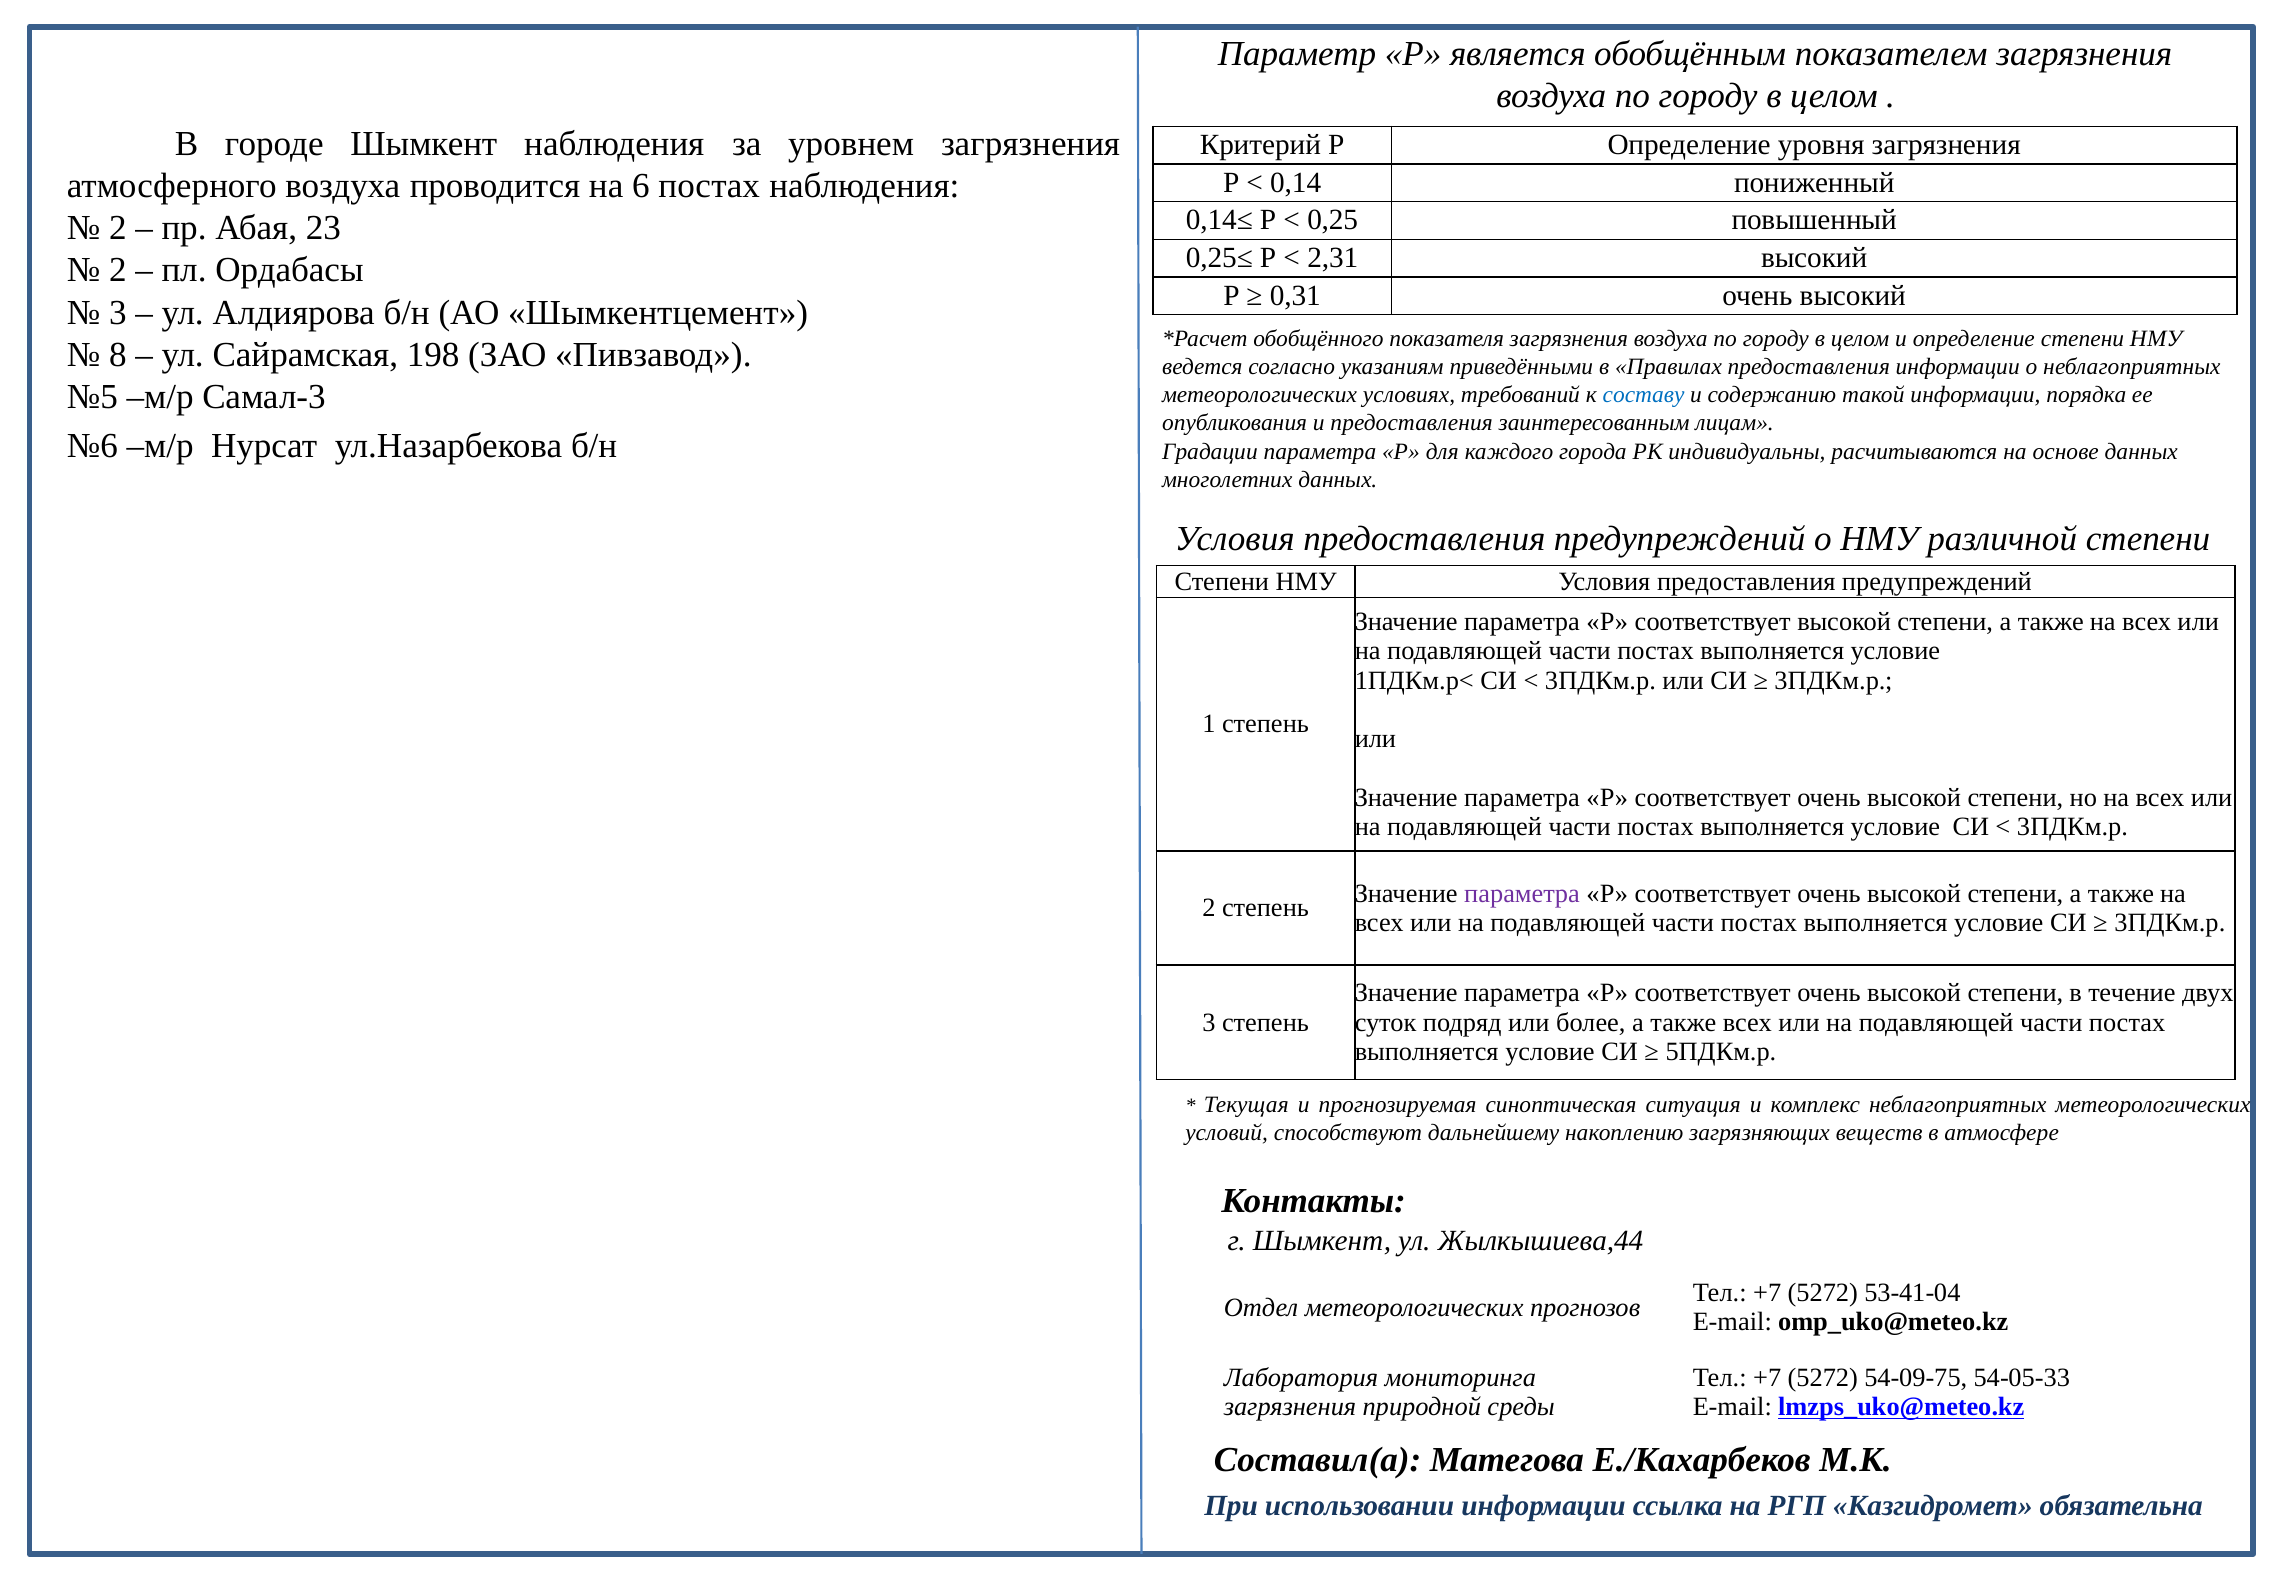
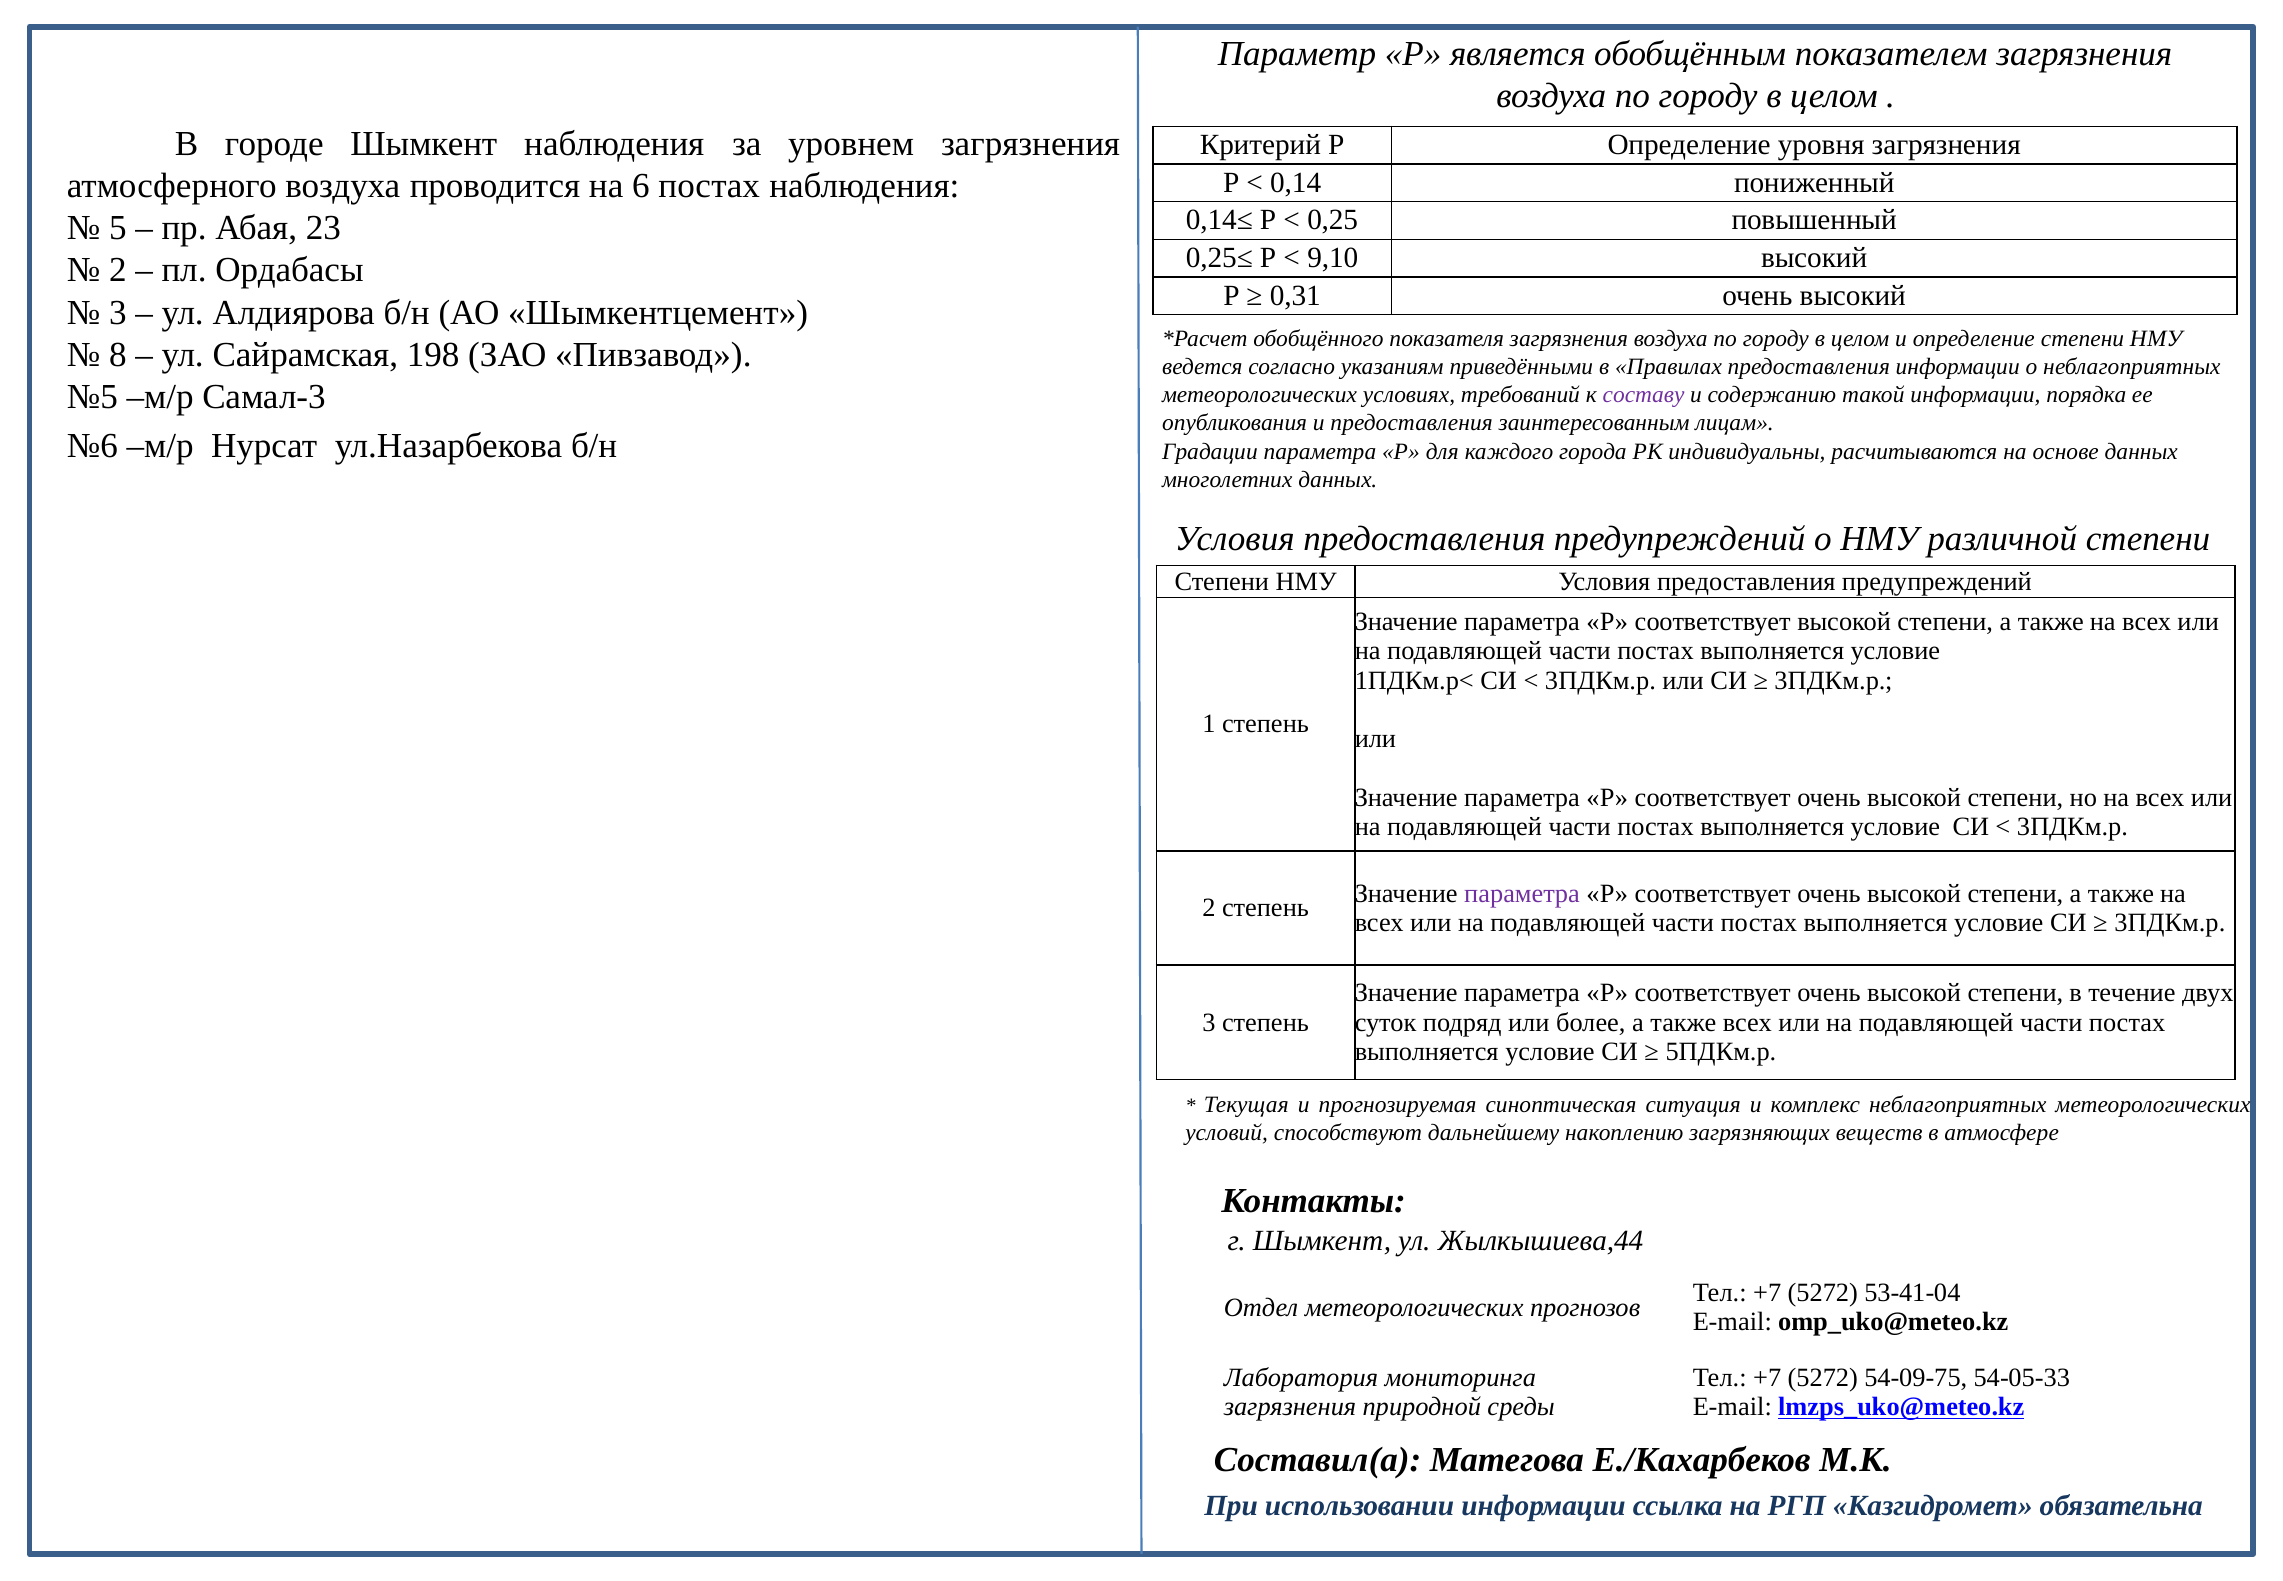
2 at (118, 228): 2 -> 5
2,31: 2,31 -> 9,10
составу colour: blue -> purple
